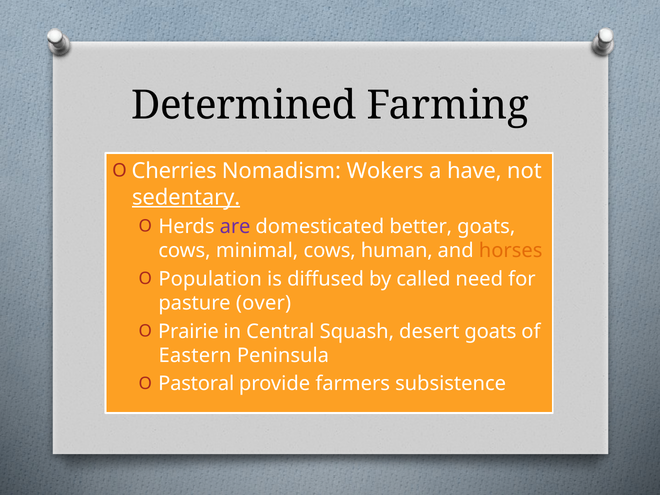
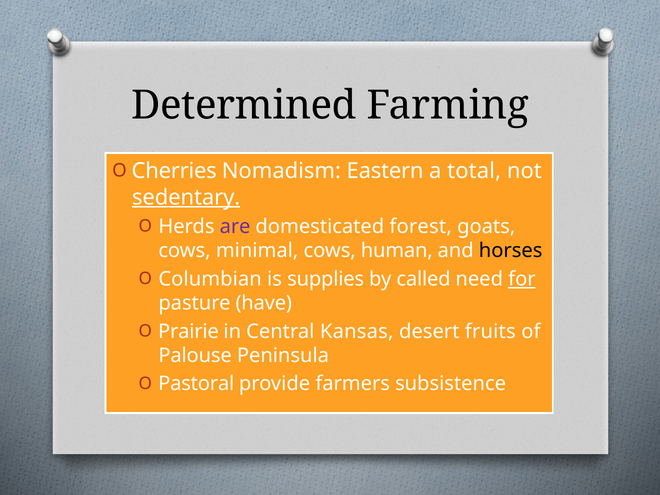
Wokers: Wokers -> Eastern
have: have -> total
better: better -> forest
horses colour: orange -> black
Population: Population -> Columbian
diffused: diffused -> supplies
for underline: none -> present
over: over -> have
Squash: Squash -> Kansas
desert goats: goats -> fruits
Eastern: Eastern -> Palouse
